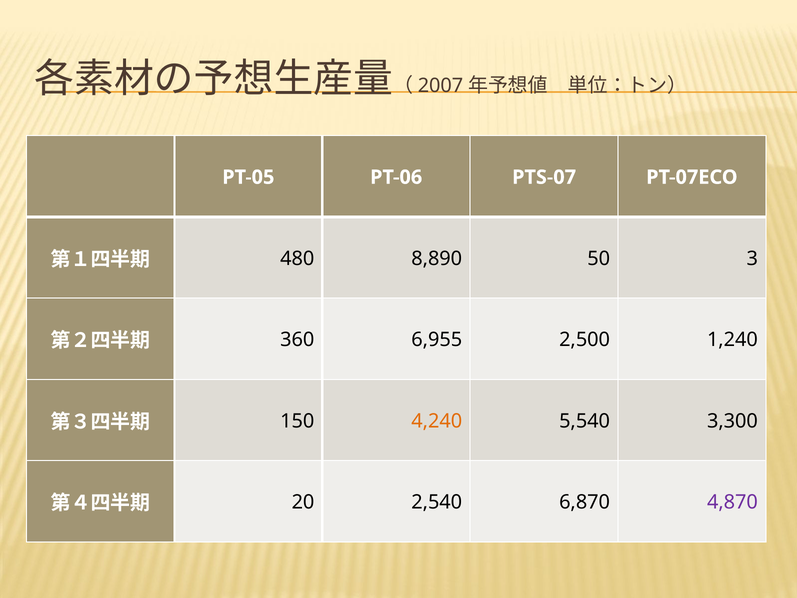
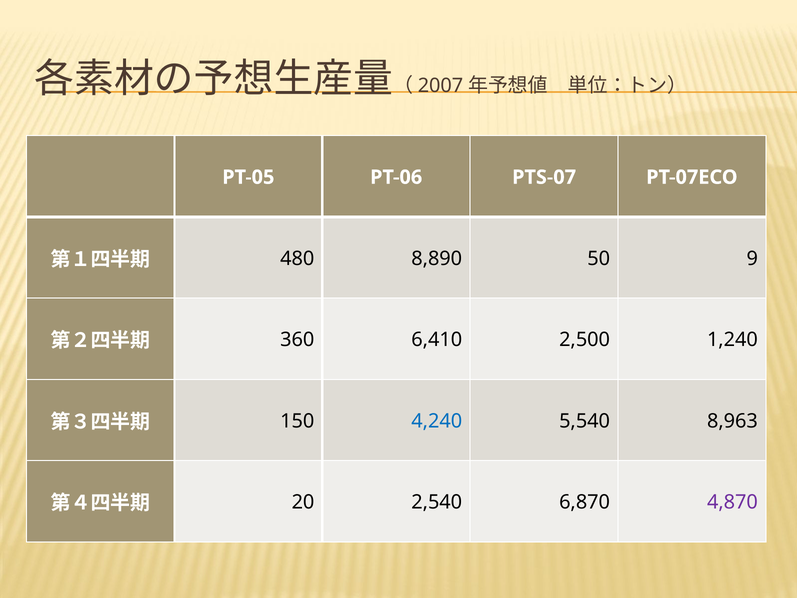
3: 3 -> 9
6,955: 6,955 -> 6,410
4,240 colour: orange -> blue
3,300: 3,300 -> 8,963
